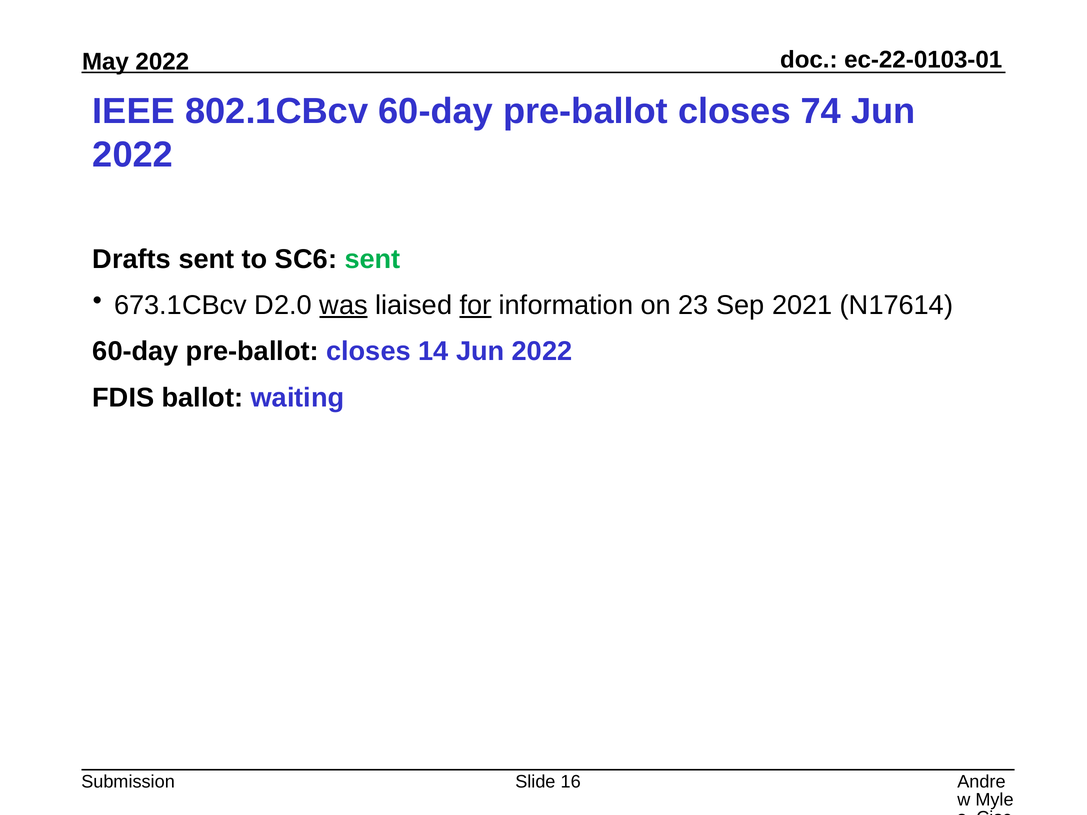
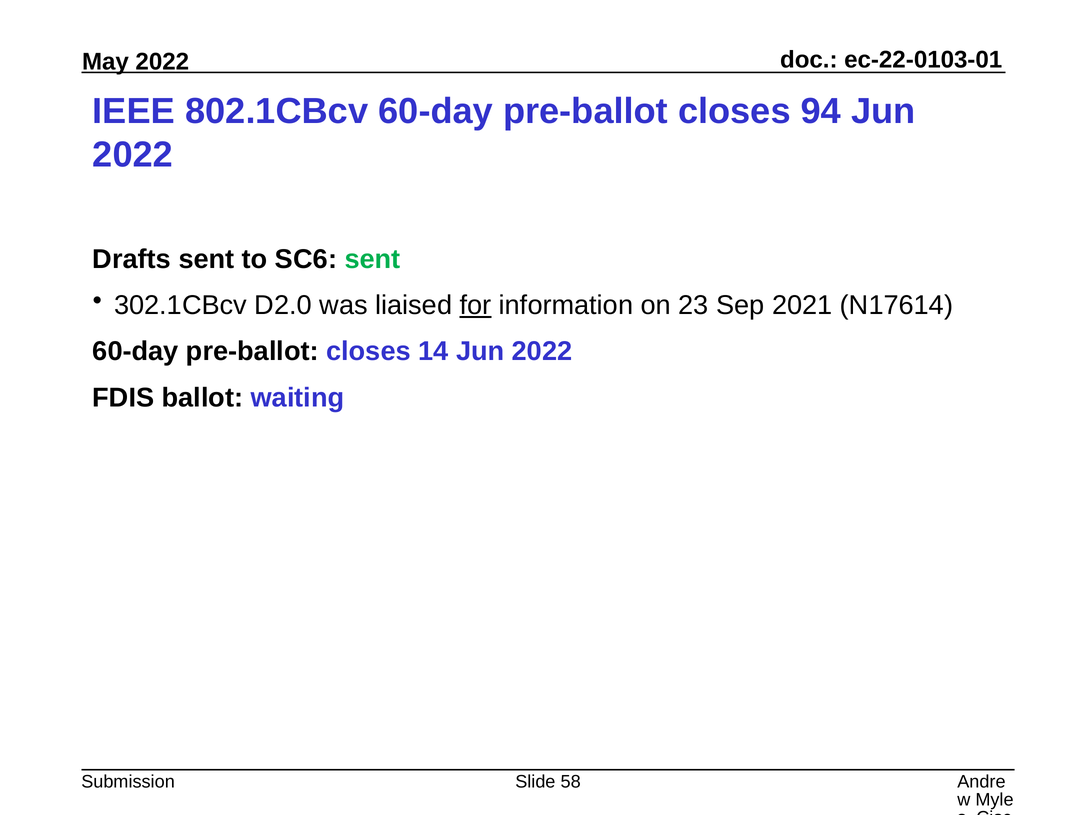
74: 74 -> 94
673.1CBcv: 673.1CBcv -> 302.1CBcv
was underline: present -> none
16: 16 -> 58
